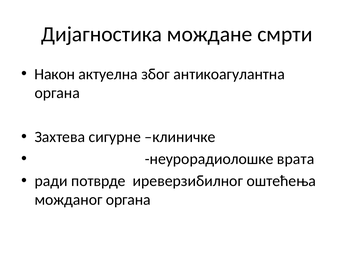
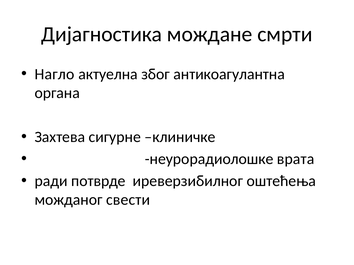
Након: Након -> Нагло
можданог органа: органа -> свести
